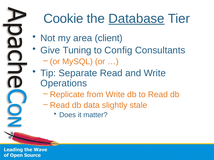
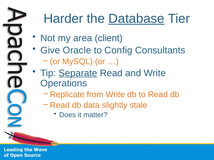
Cookie: Cookie -> Harder
Tuning: Tuning -> Oracle
Separate underline: none -> present
